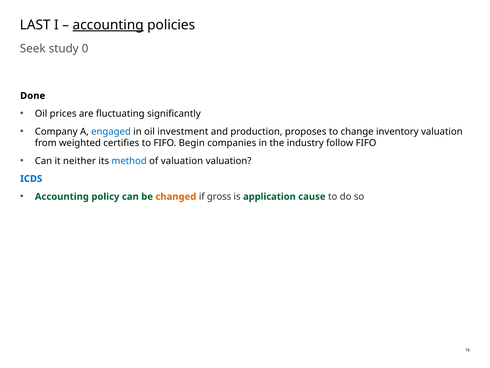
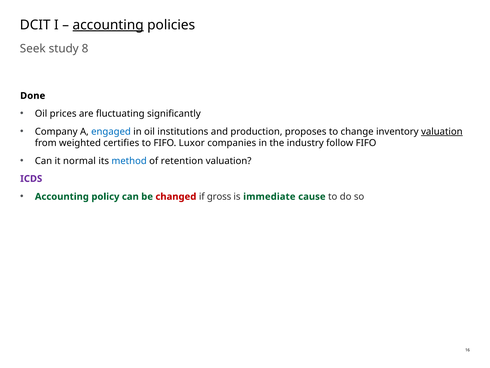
LAST: LAST -> DCIT
0: 0 -> 8
investment: investment -> institutions
valuation at (442, 131) underline: none -> present
Begin: Begin -> Luxor
neither: neither -> normal
of valuation: valuation -> retention
ICDS colour: blue -> purple
changed colour: orange -> red
application: application -> immediate
